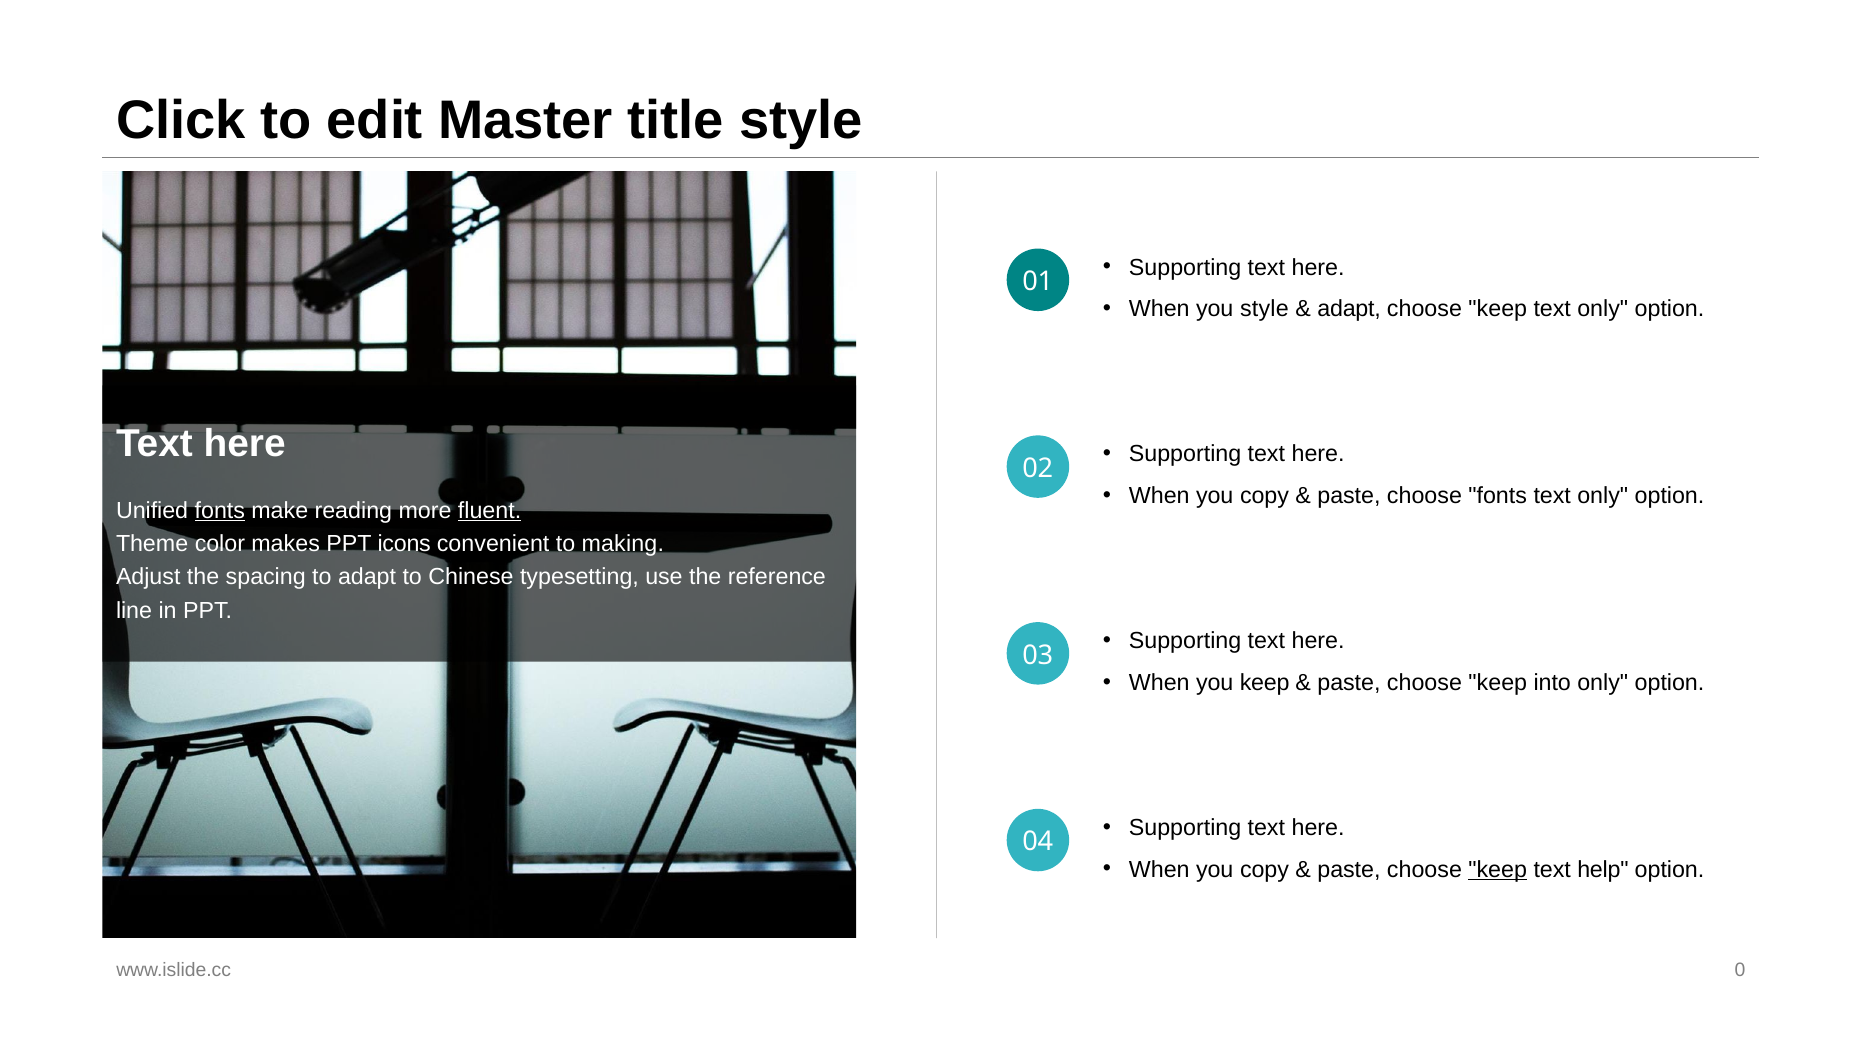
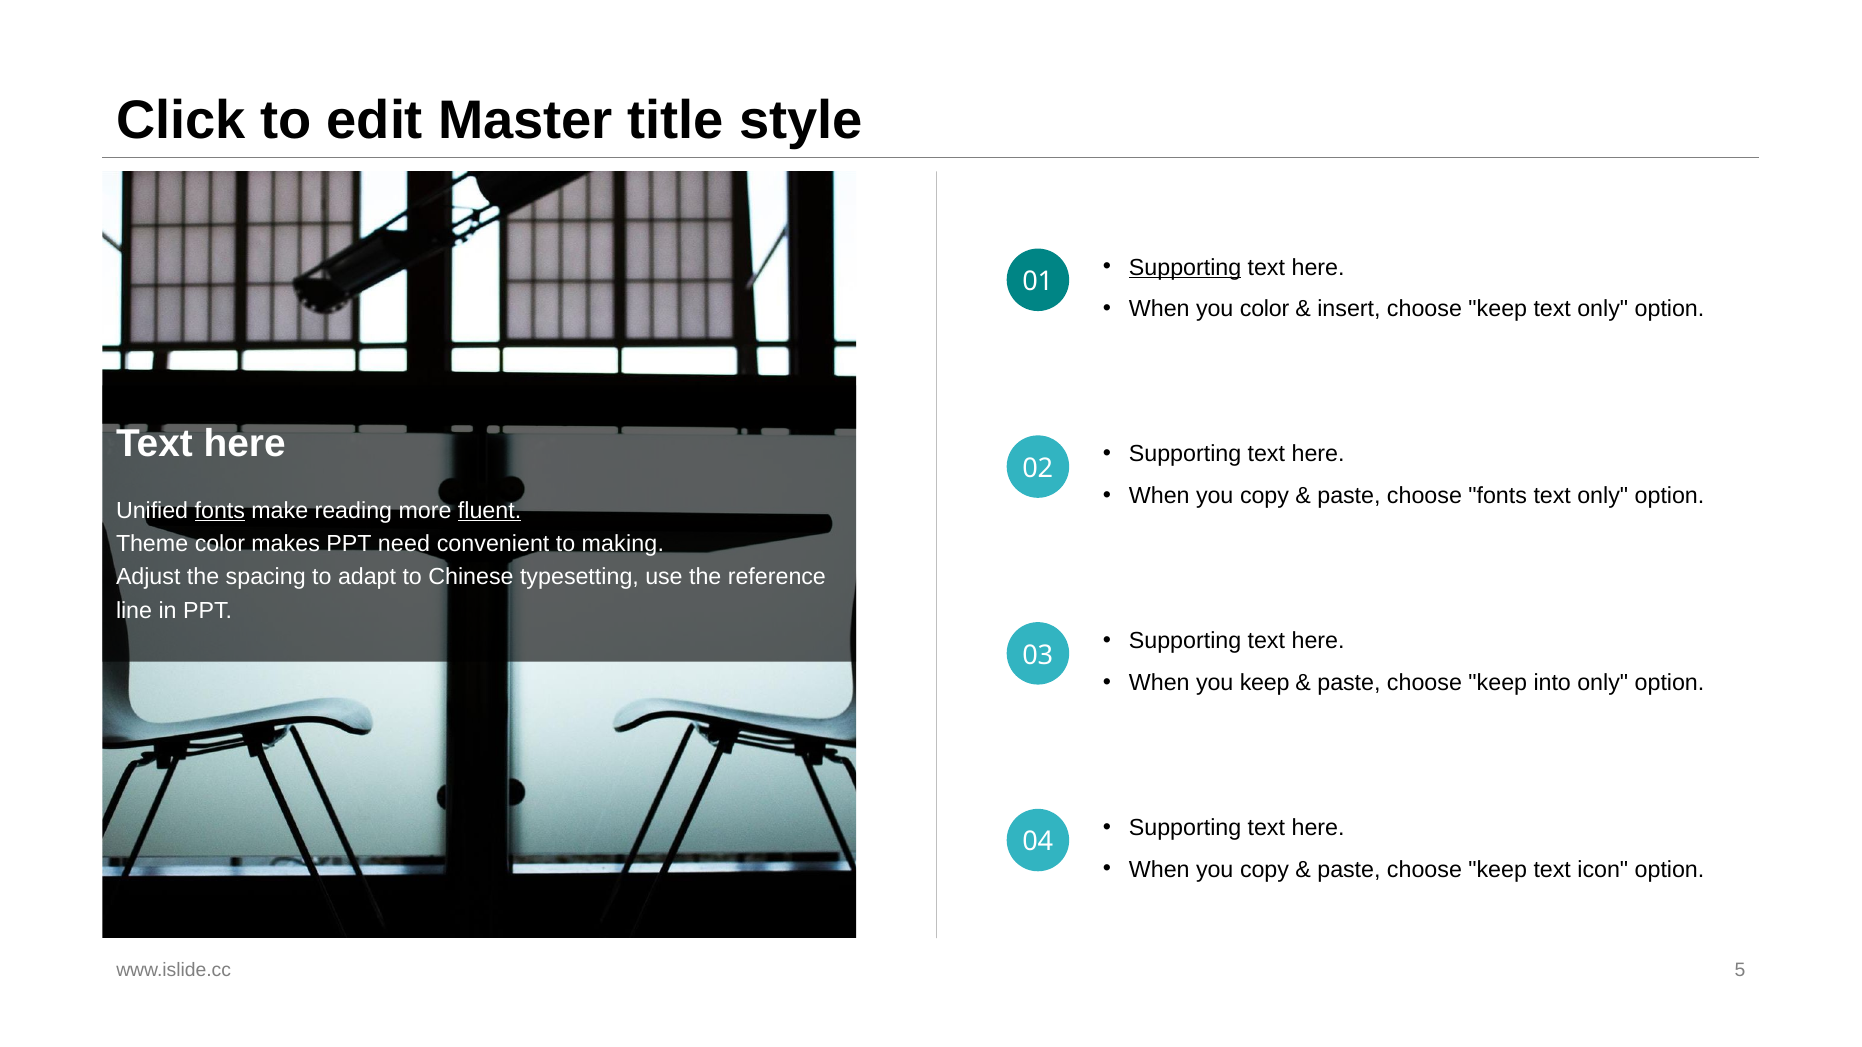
Supporting at (1185, 267) underline: none -> present
you style: style -> color
adapt at (1349, 309): adapt -> insert
icons: icons -> need
keep at (1498, 870) underline: present -> none
help: help -> icon
0: 0 -> 5
